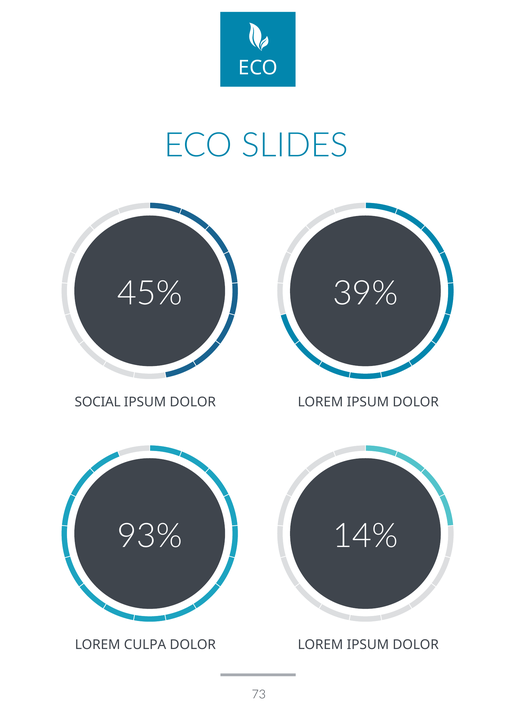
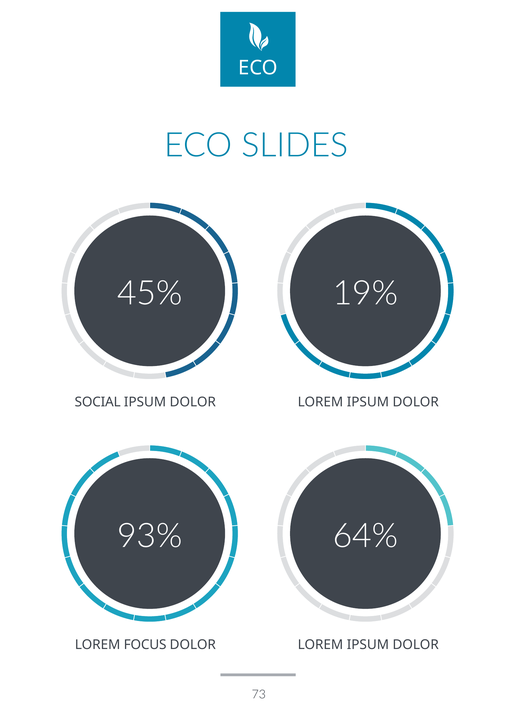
39%: 39% -> 19%
14%: 14% -> 64%
CULPA: CULPA -> FOCUS
